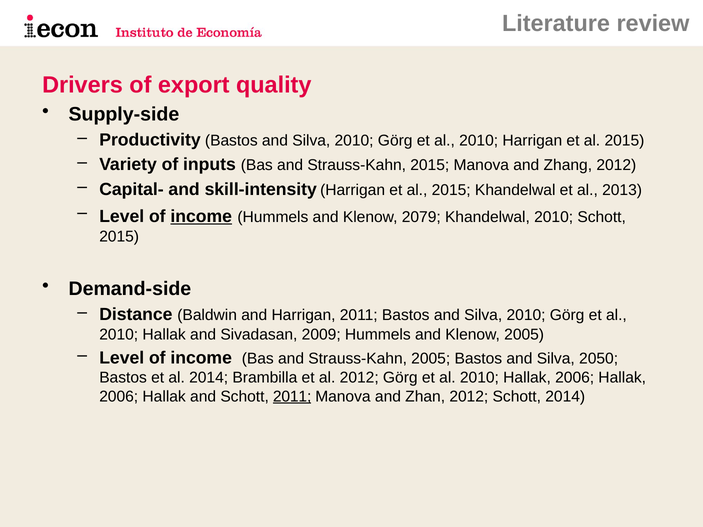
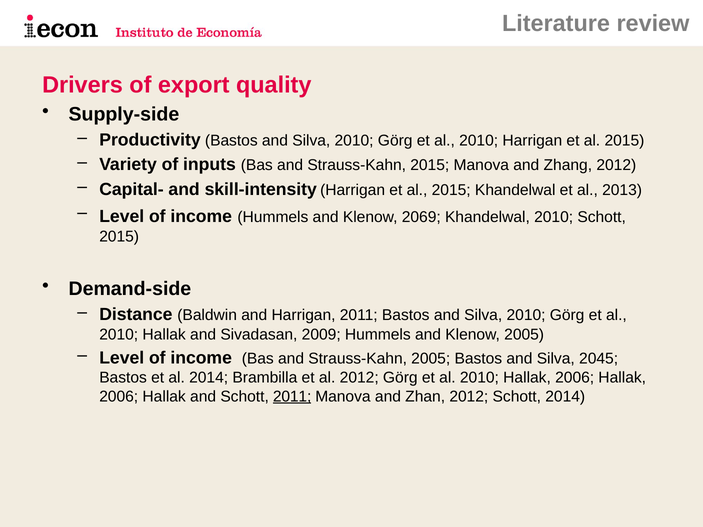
income at (201, 216) underline: present -> none
2079: 2079 -> 2069
2050: 2050 -> 2045
